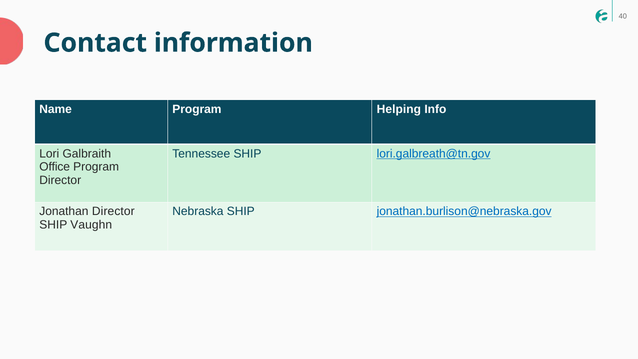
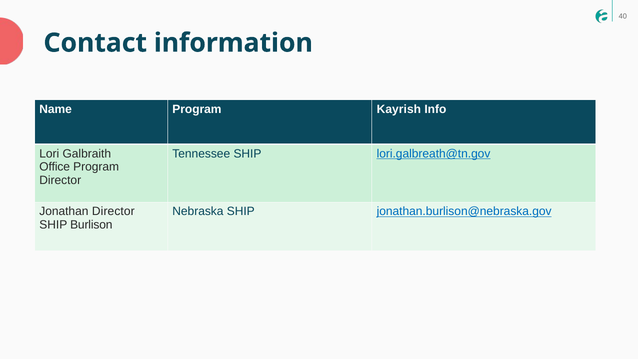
Helping: Helping -> Kayrish
Vaughn: Vaughn -> Burlison
